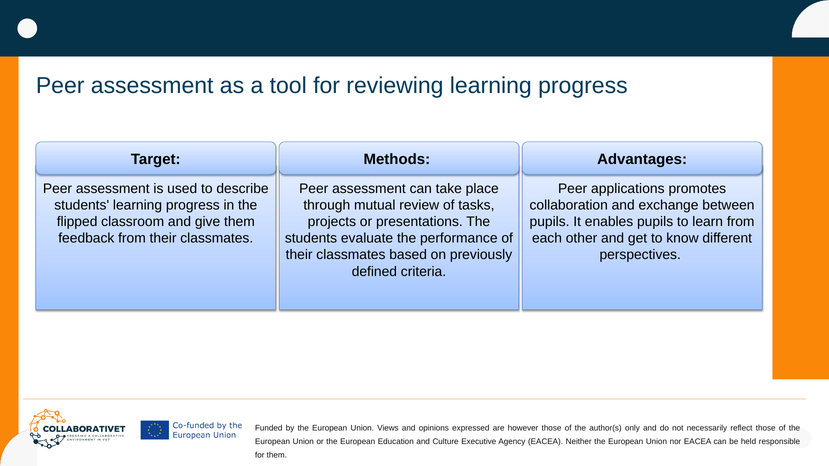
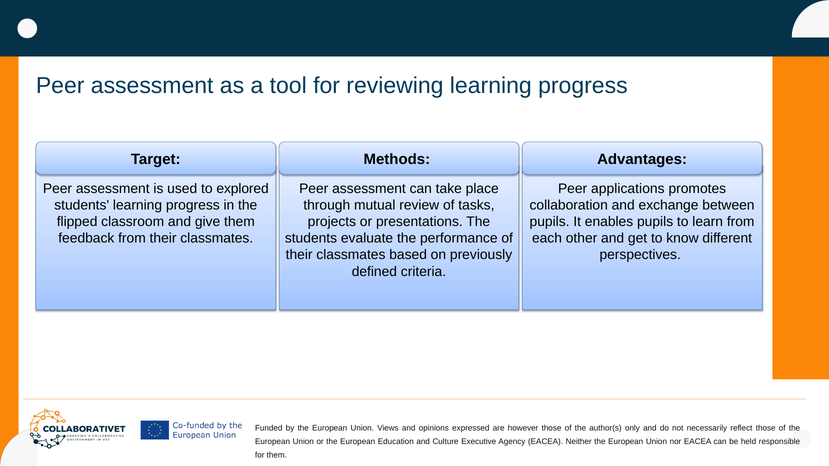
describe: describe -> explored
